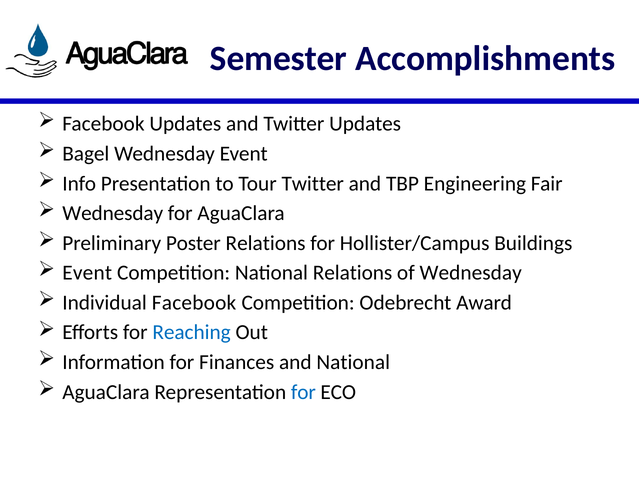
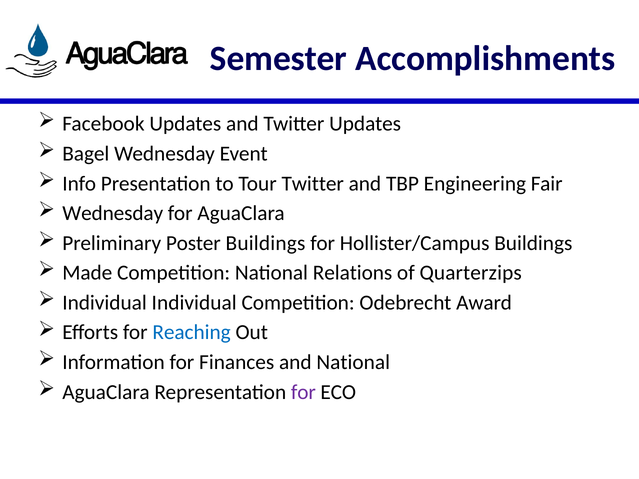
Poster Relations: Relations -> Buildings
Event at (87, 273): Event -> Made
of Wednesday: Wednesday -> Quarterzips
Individual Facebook: Facebook -> Individual
for at (303, 392) colour: blue -> purple
